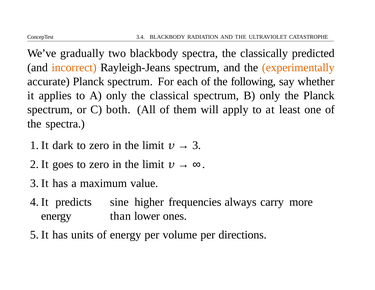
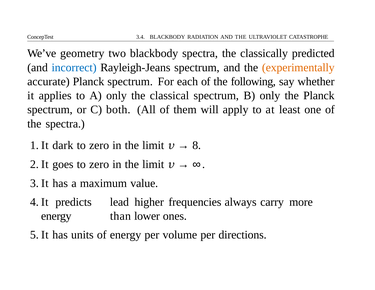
gradually: gradually -> geometry
incorrect colour: orange -> blue
3: 3 -> 8
sine: sine -> lead
